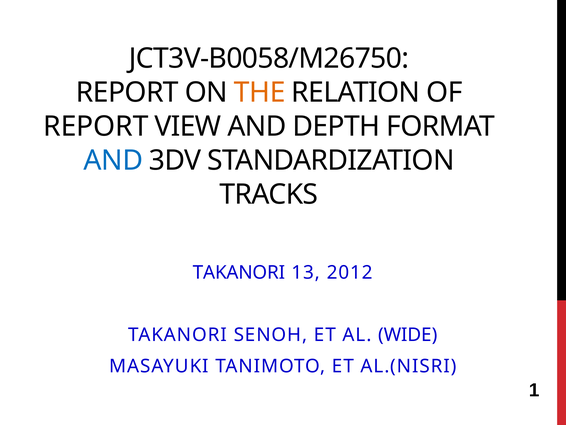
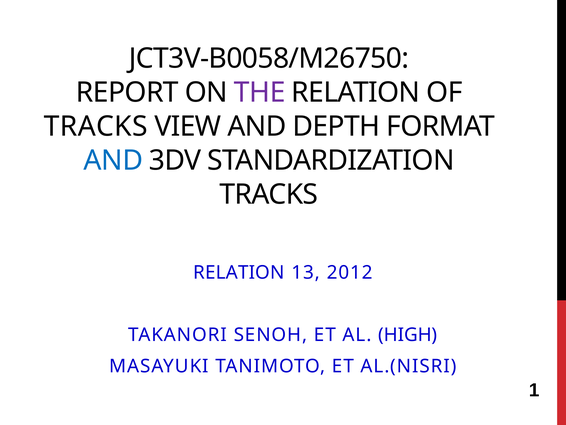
THE colour: orange -> purple
REPORT at (96, 126): REPORT -> TRACKS
TAKANORI at (239, 272): TAKANORI -> RELATION
WIDE: WIDE -> HIGH
